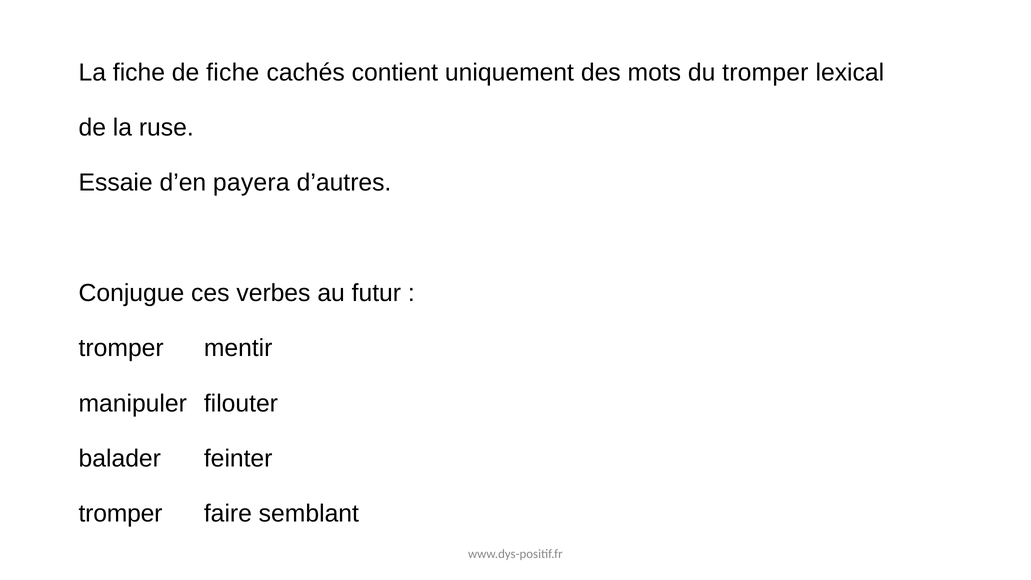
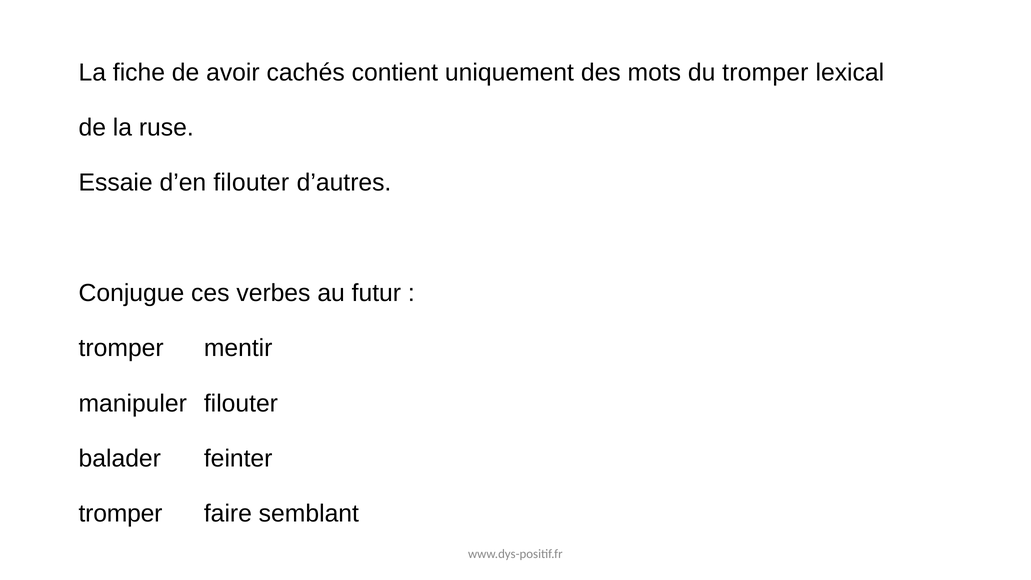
de fiche: fiche -> avoir
d’en payera: payera -> filouter
